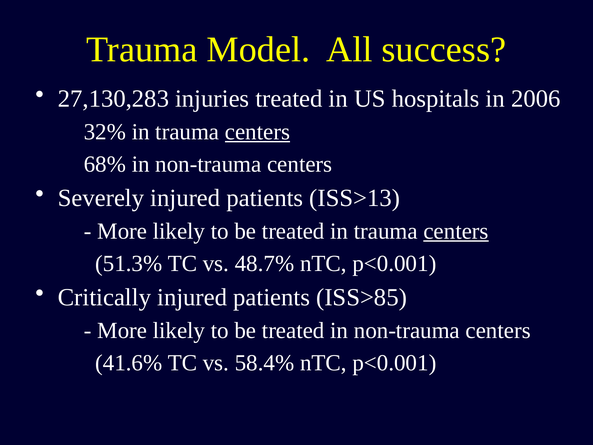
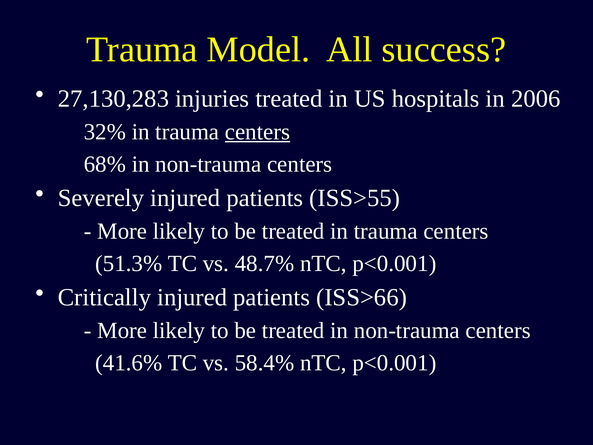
ISS>13: ISS>13 -> ISS>55
centers at (456, 231) underline: present -> none
ISS>85: ISS>85 -> ISS>66
